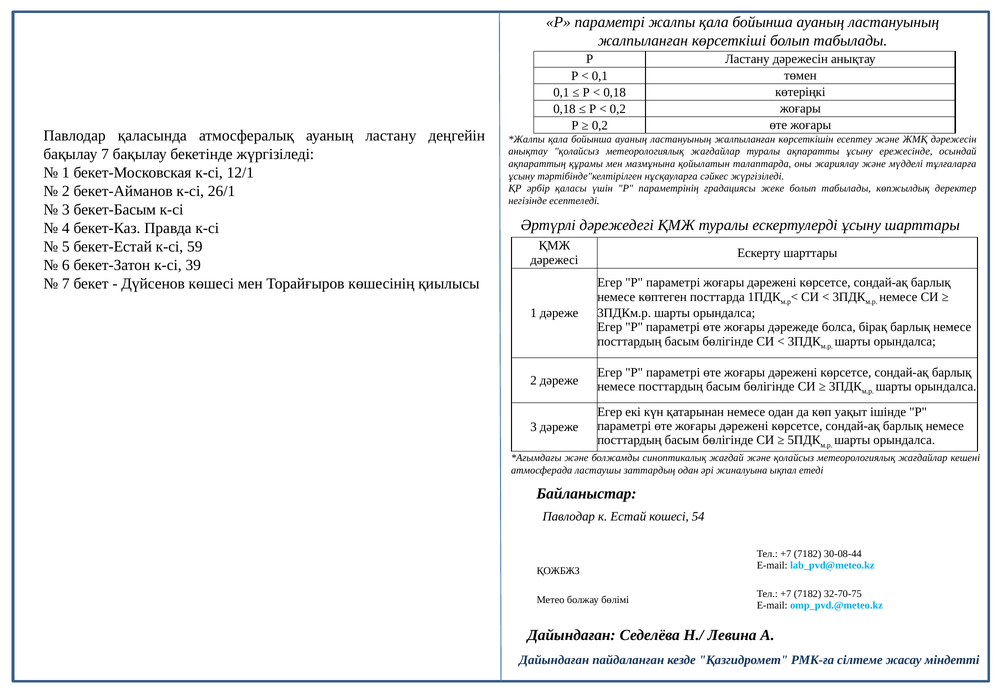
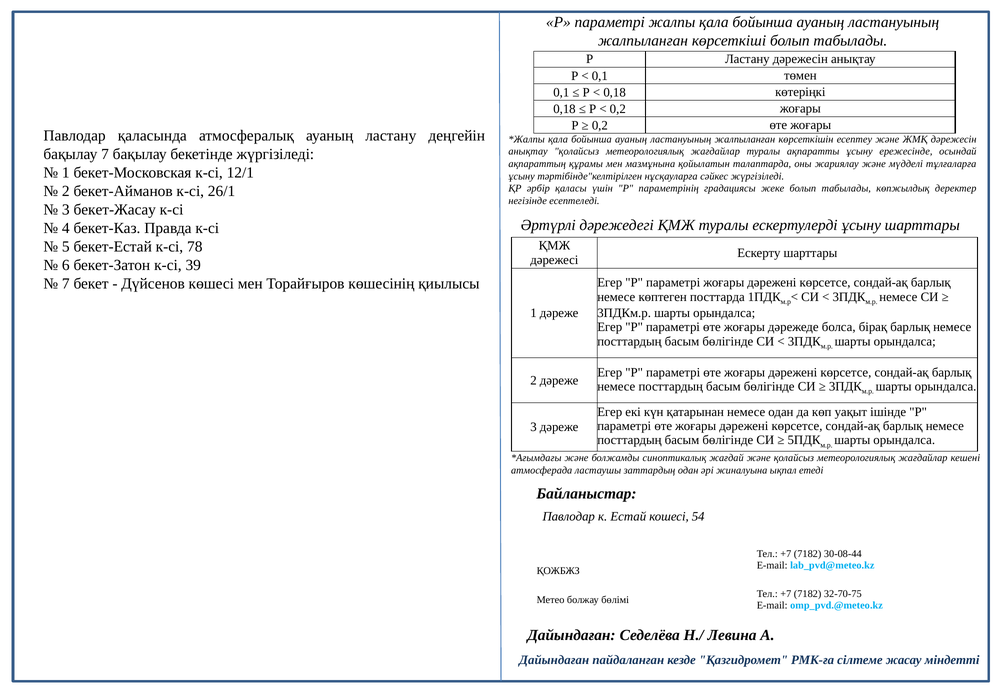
бекет-Басым: бекет-Басым -> бекет-Жасау
59: 59 -> 78
